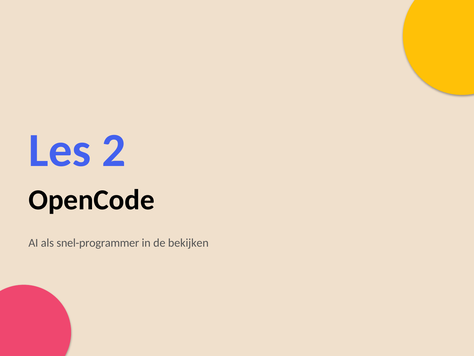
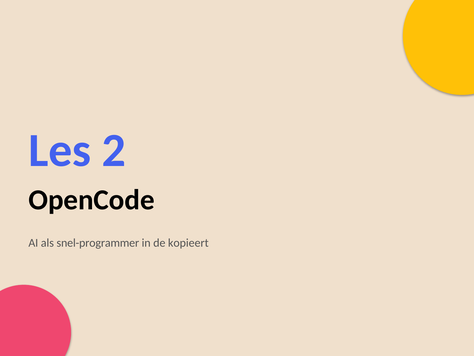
bekijken: bekijken -> kopieert
